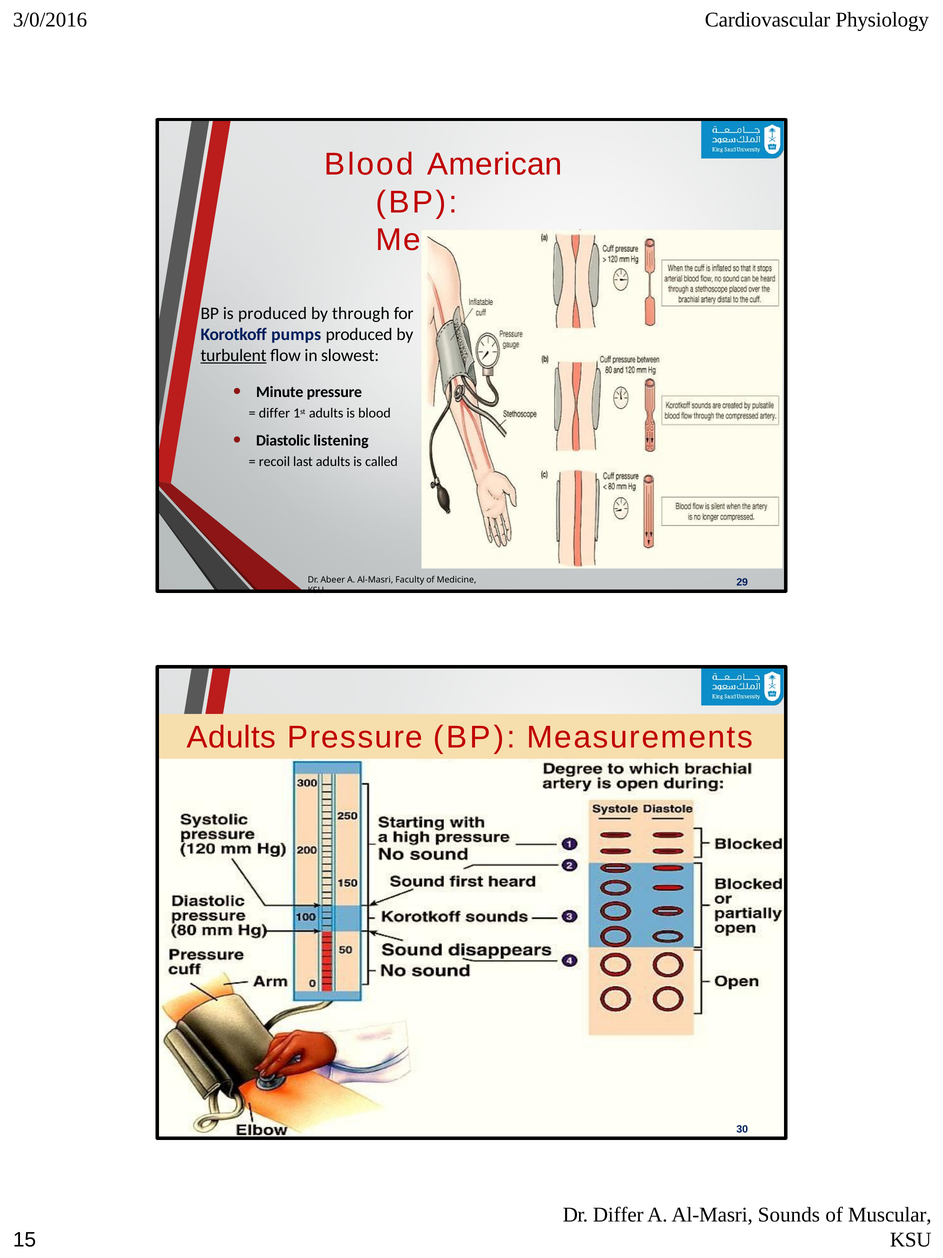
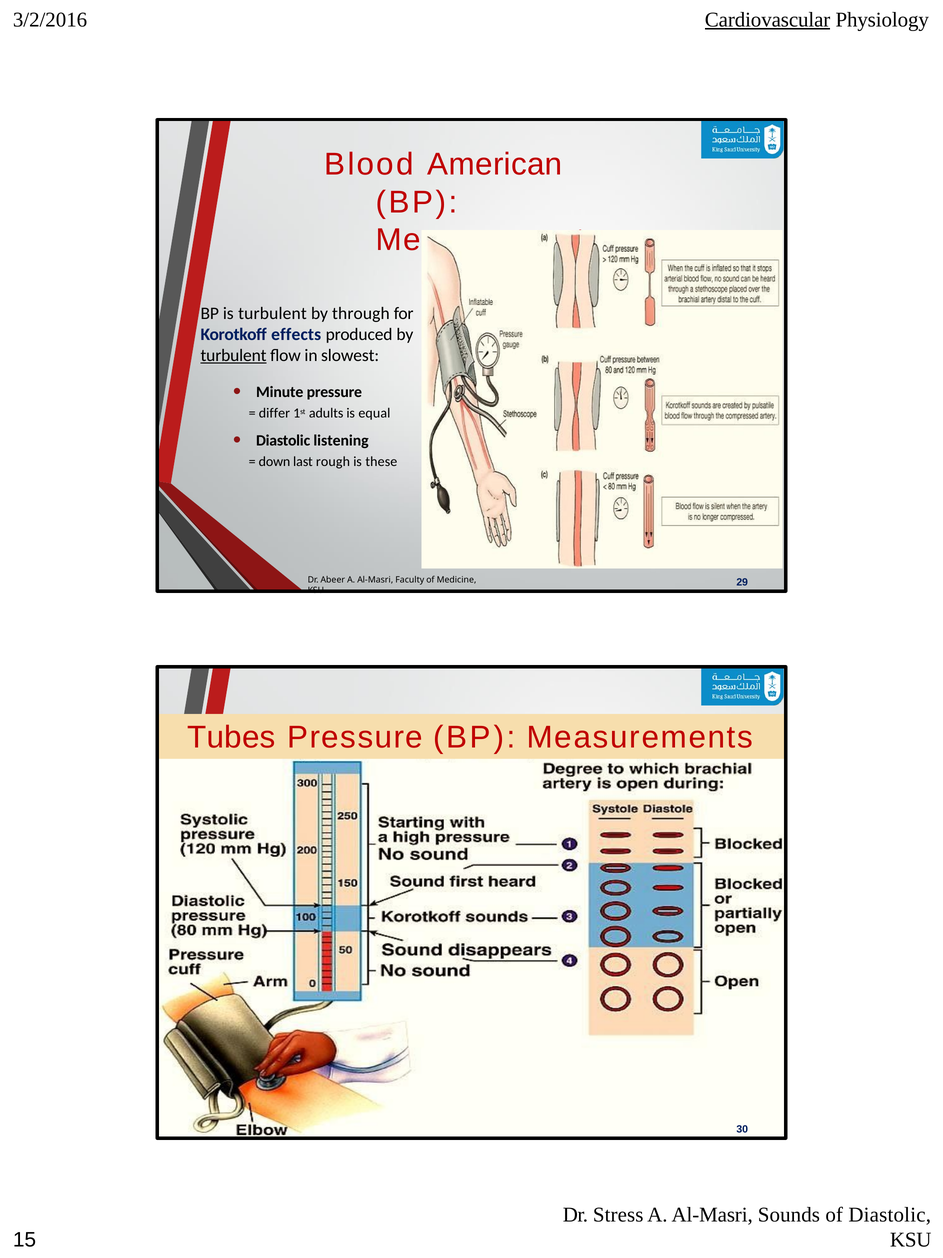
3/0/2016: 3/0/2016 -> 3/2/2016
Cardiovascular underline: none -> present
is produced: produced -> turbulent
pumps: pumps -> effects
is blood: blood -> equal
recoil: recoil -> down
last adults: adults -> rough
called: called -> these
Adults at (231, 737): Adults -> Tubes
Dr Differ: Differ -> Stress
of Muscular: Muscular -> Diastolic
